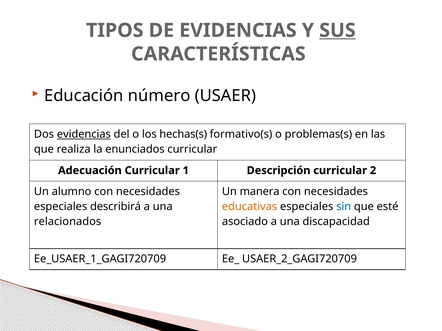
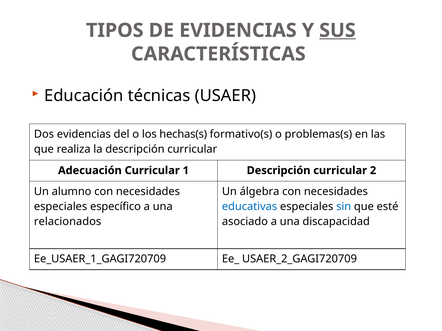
número: número -> técnicas
evidencias at (84, 134) underline: present -> none
la enunciados: enunciados -> descripción
manera: manera -> álgebra
describirá: describirá -> específico
educativas colour: orange -> blue
